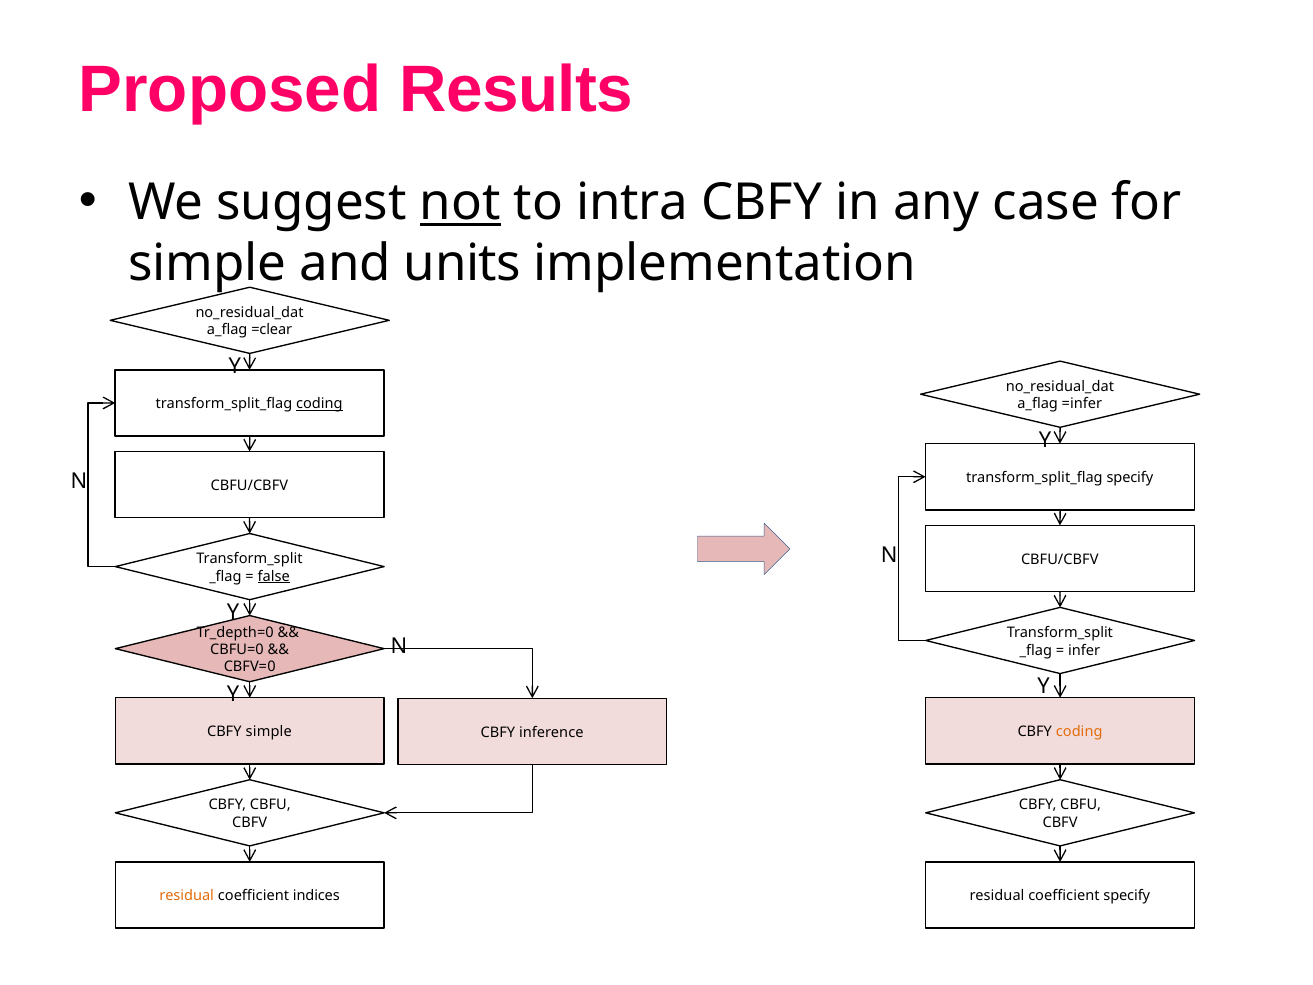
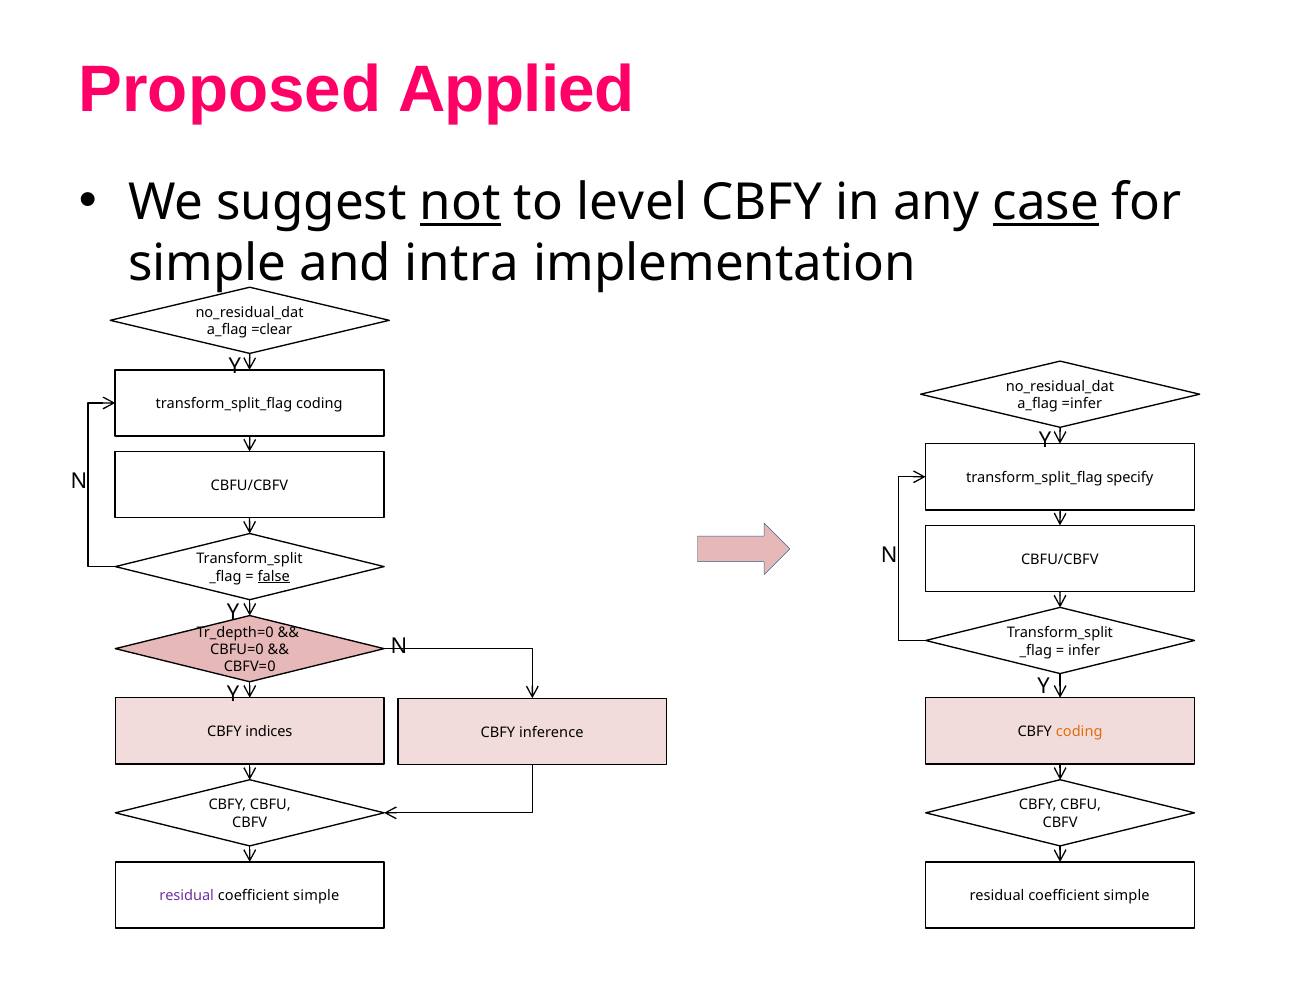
Results: Results -> Applied
intra: intra -> level
case underline: none -> present
units: units -> intra
coding at (319, 404) underline: present -> none
CBFY simple: simple -> indices
residual at (187, 896) colour: orange -> purple
indices at (316, 896): indices -> simple
specify at (1127, 896): specify -> simple
